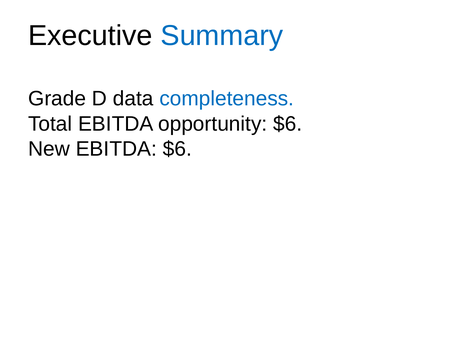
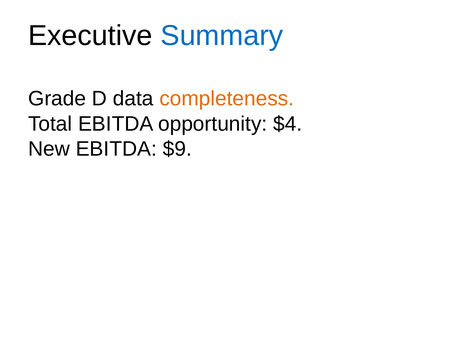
completeness colour: blue -> orange
opportunity $6: $6 -> $4
EBITDA $6: $6 -> $9
